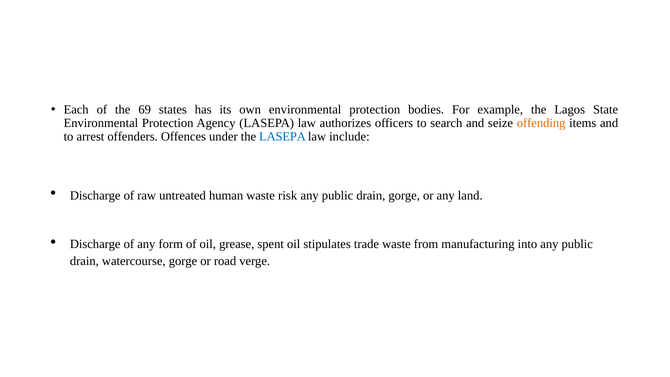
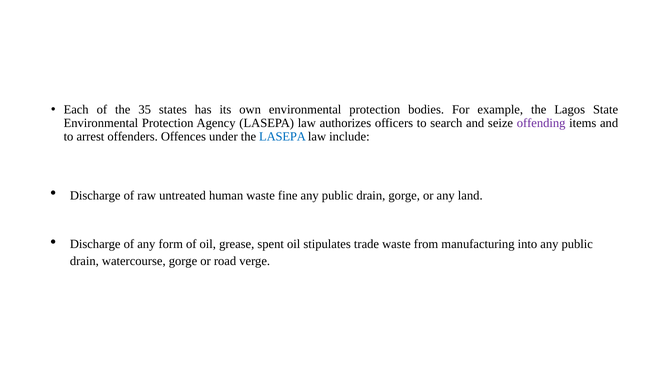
69: 69 -> 35
offending colour: orange -> purple
risk: risk -> fine
